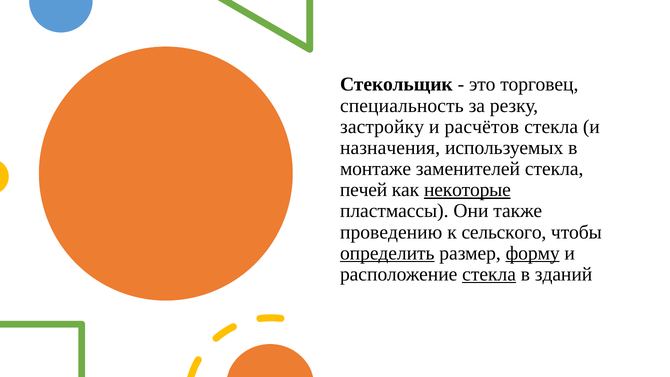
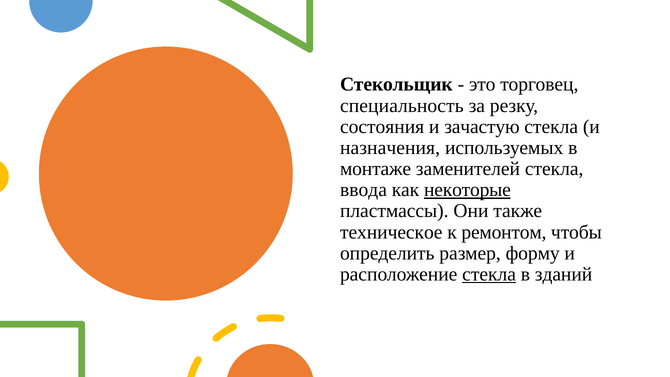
застройку: застройку -> состояния
расчётов: расчётов -> зачастую
печей: печей -> ввода
проведению: проведению -> техническое
сельского: сельского -> ремонтом
определить underline: present -> none
форму underline: present -> none
